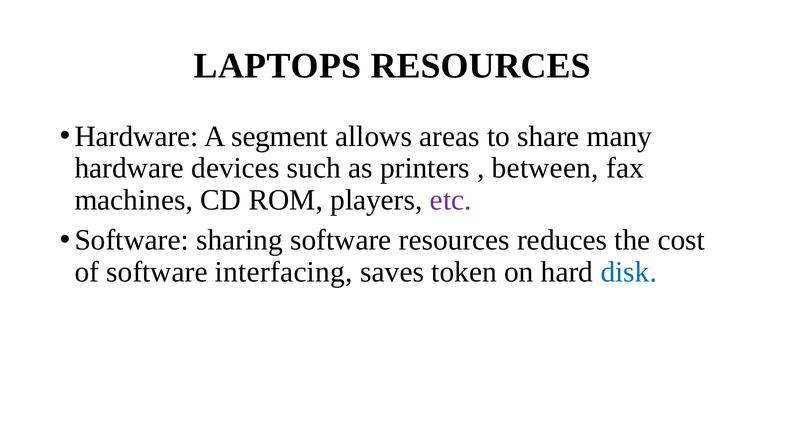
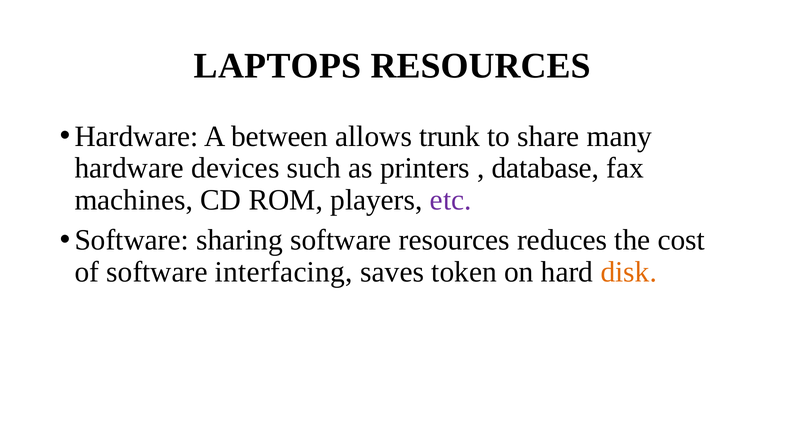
segment: segment -> between
areas: areas -> trunk
between: between -> database
disk colour: blue -> orange
